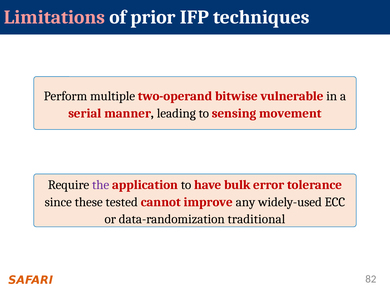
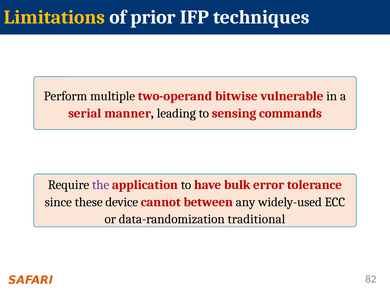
Limitations colour: pink -> yellow
movement: movement -> commands
tested: tested -> device
improve: improve -> between
